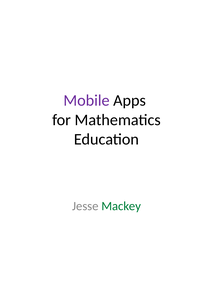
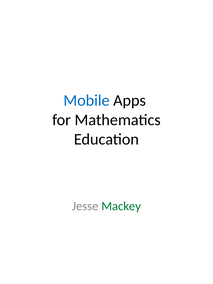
Mobile colour: purple -> blue
